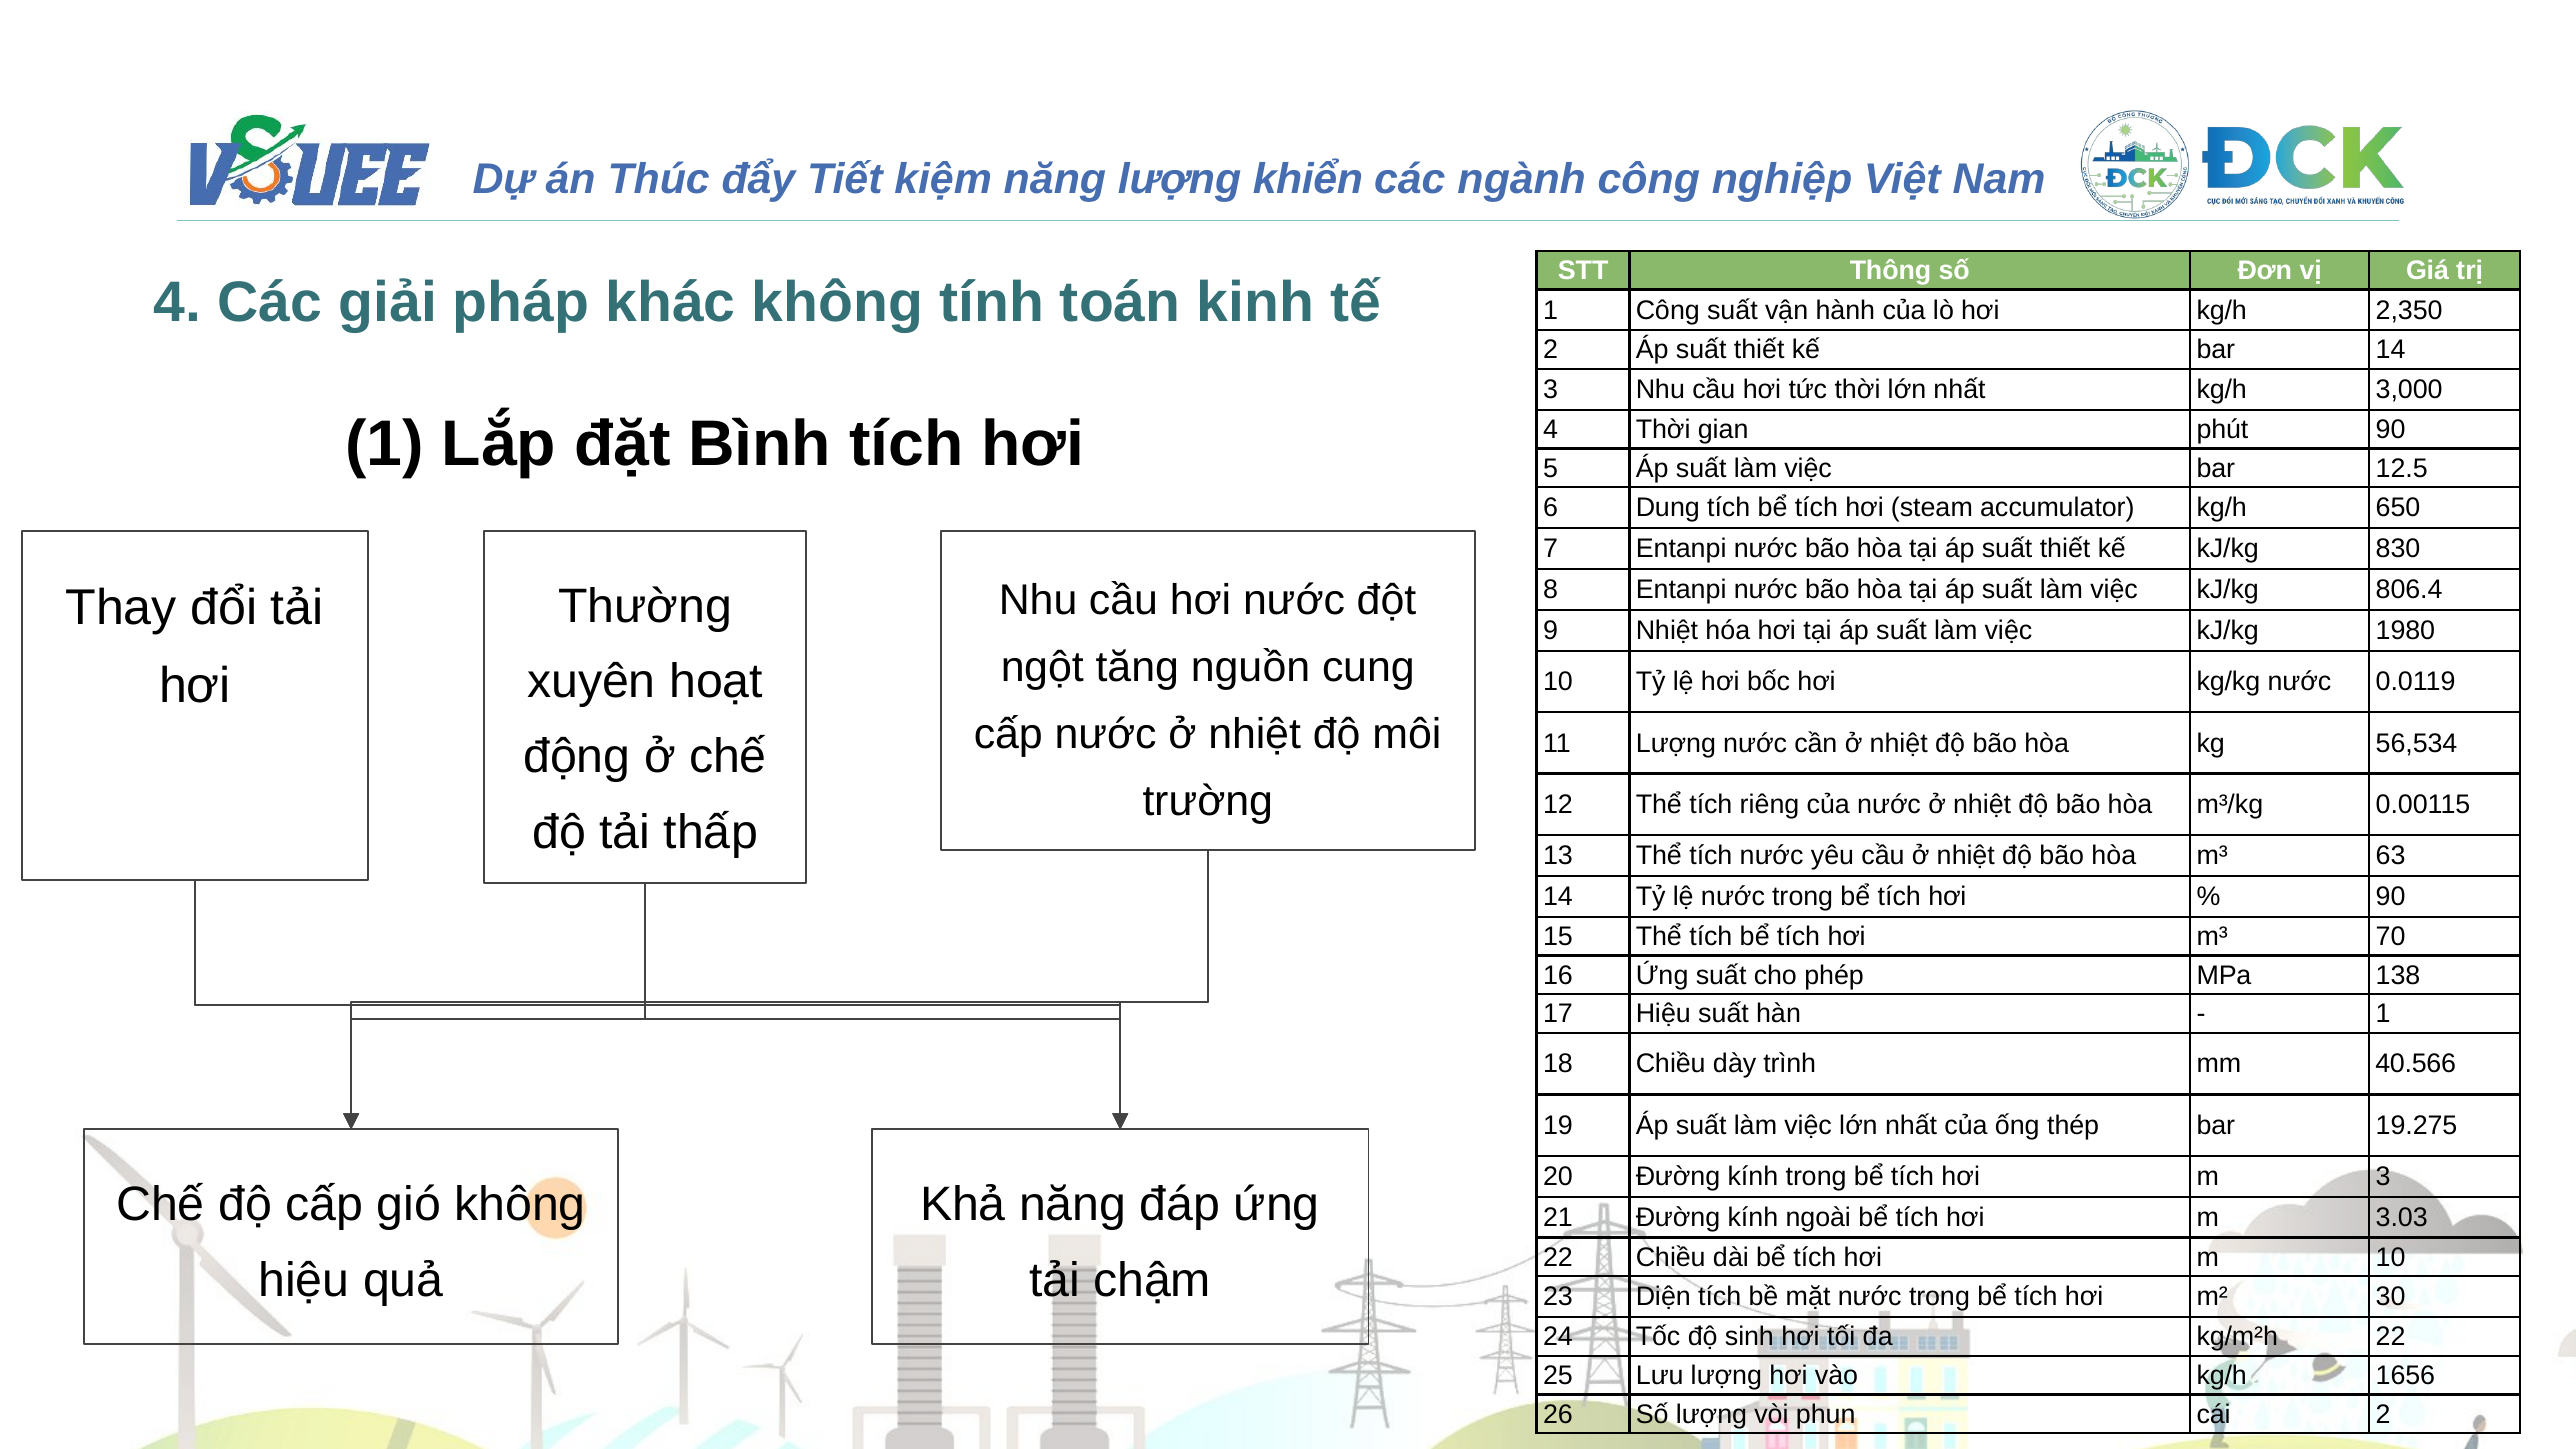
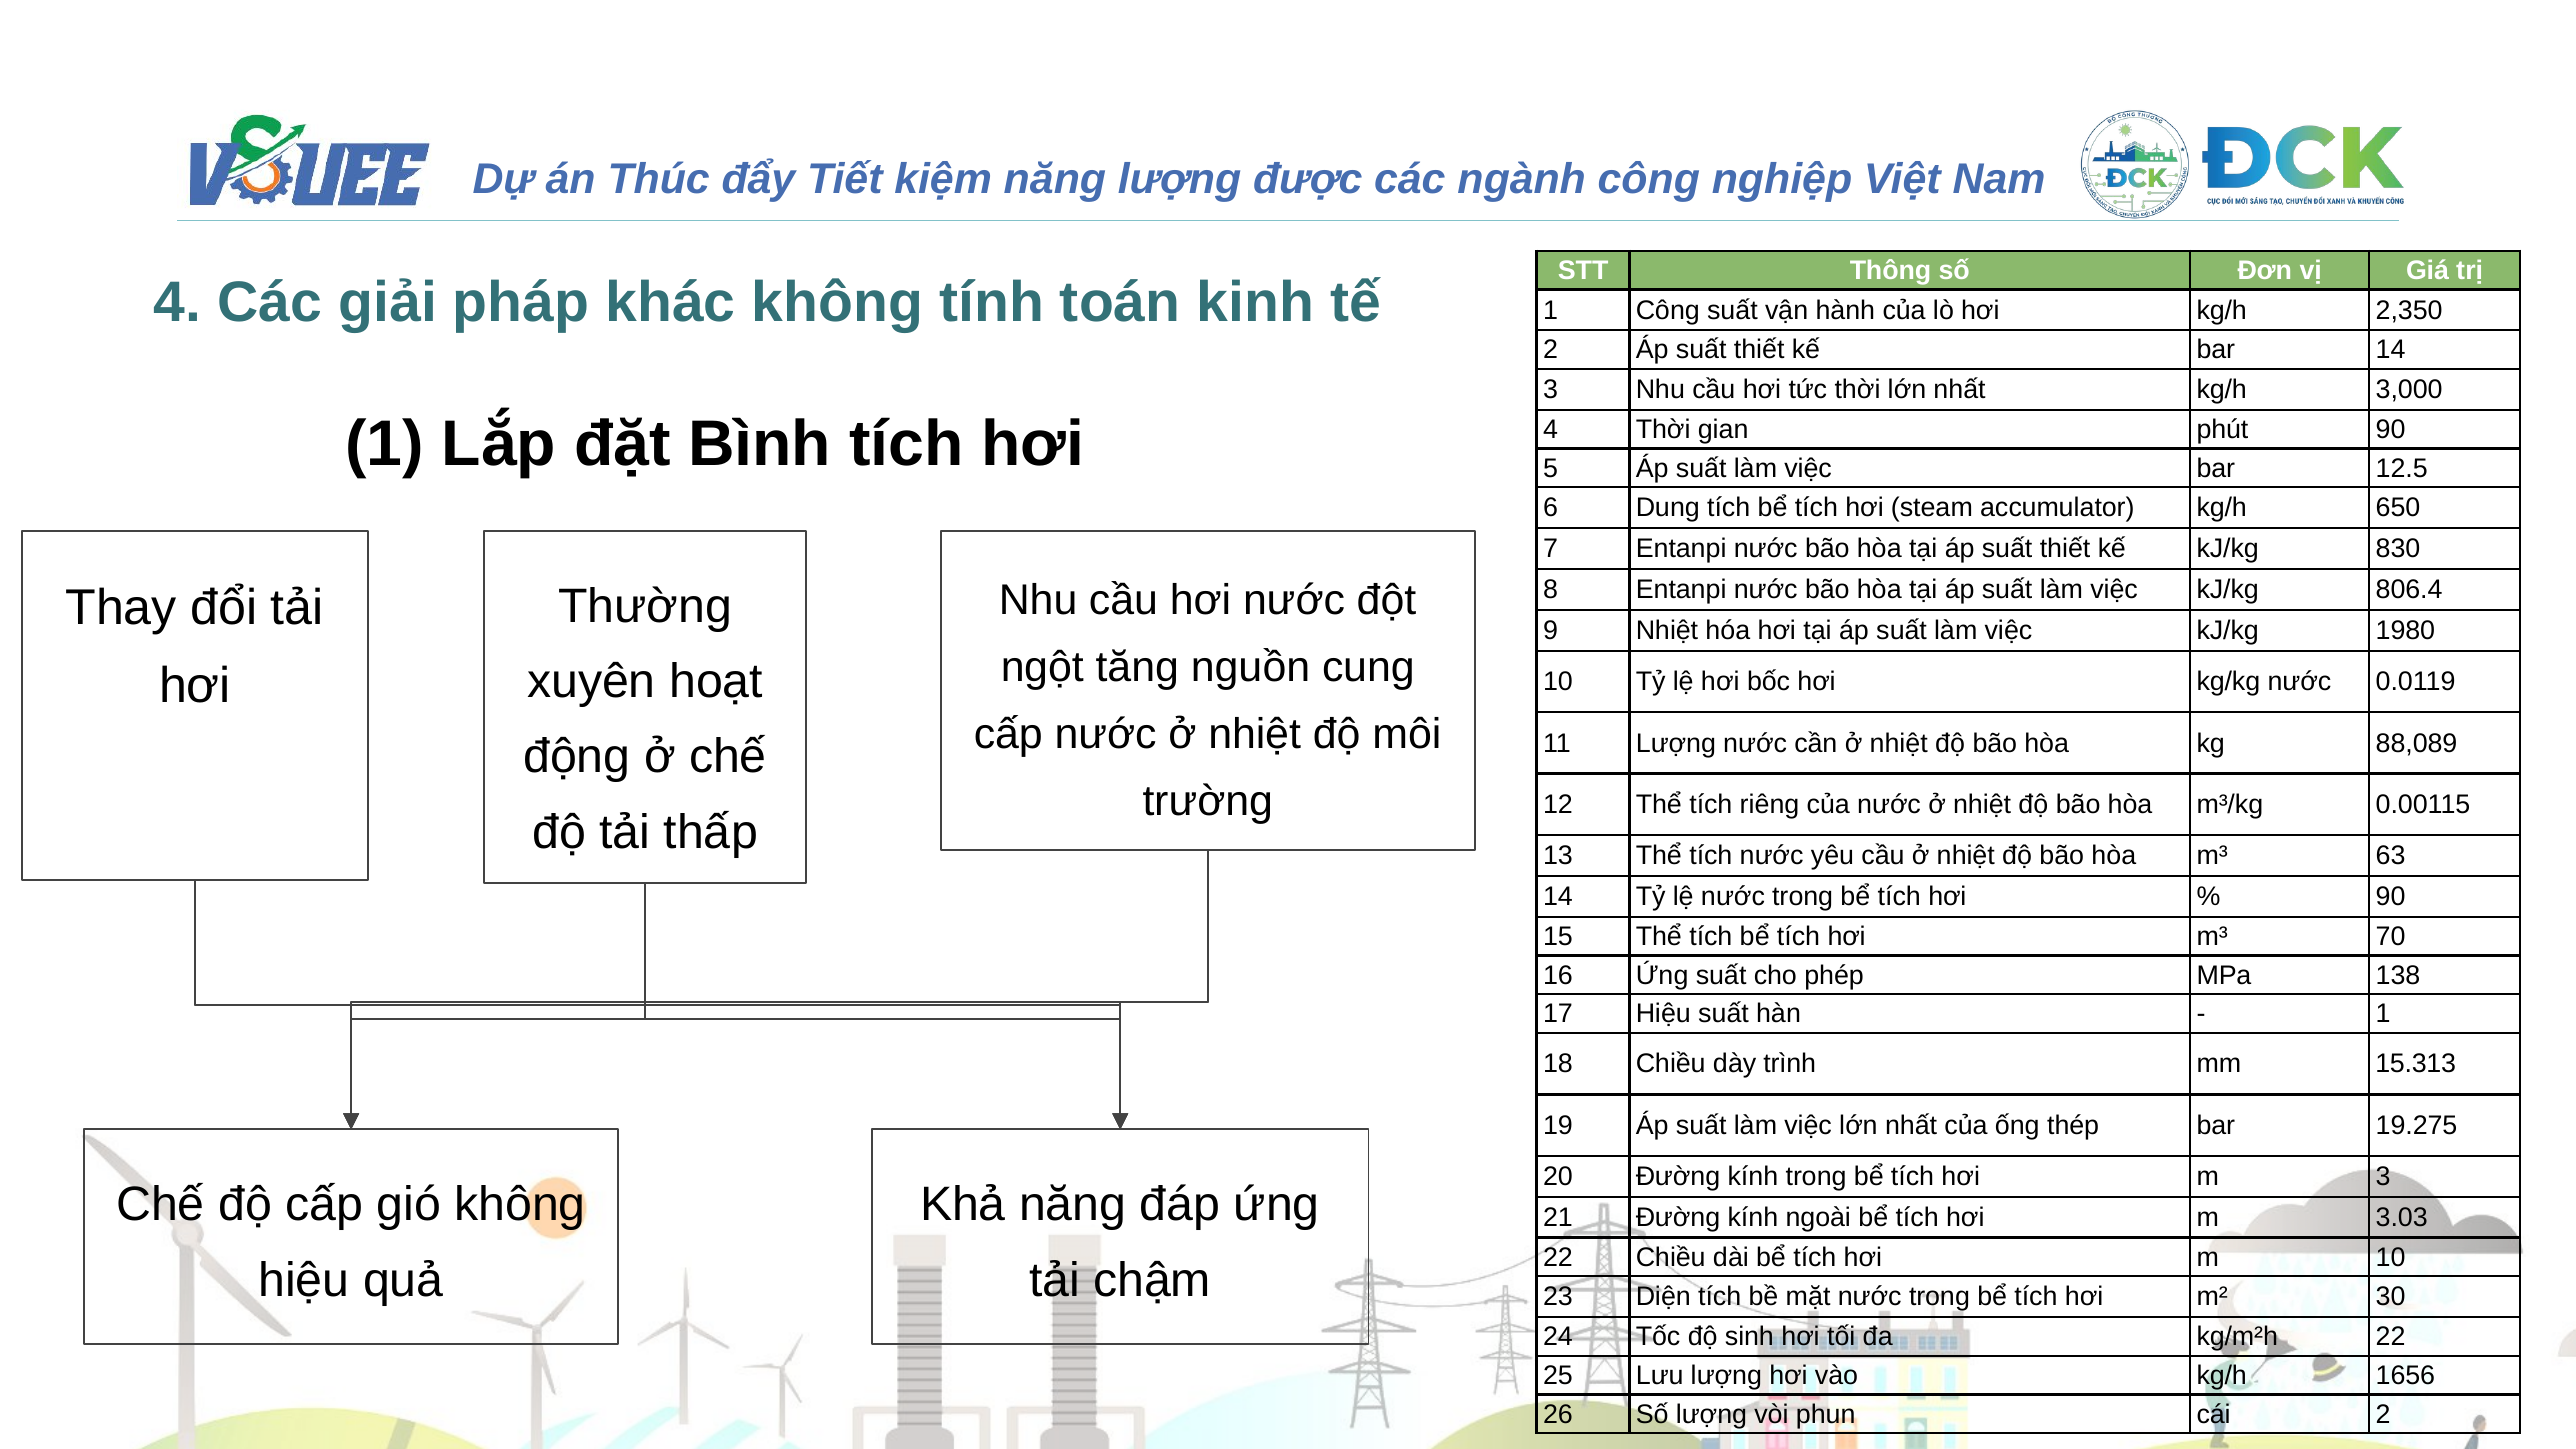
khiển: khiển -> được
56,534: 56,534 -> 88,089
40.566: 40.566 -> 15.313
